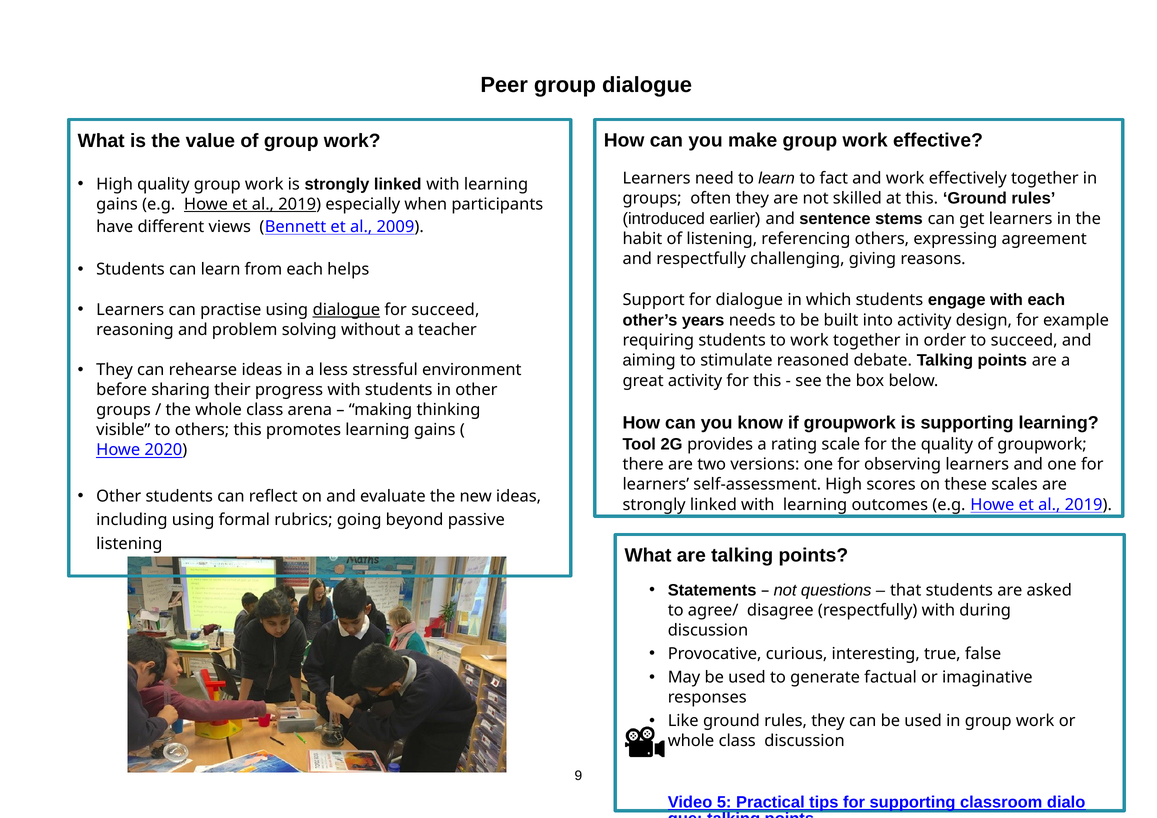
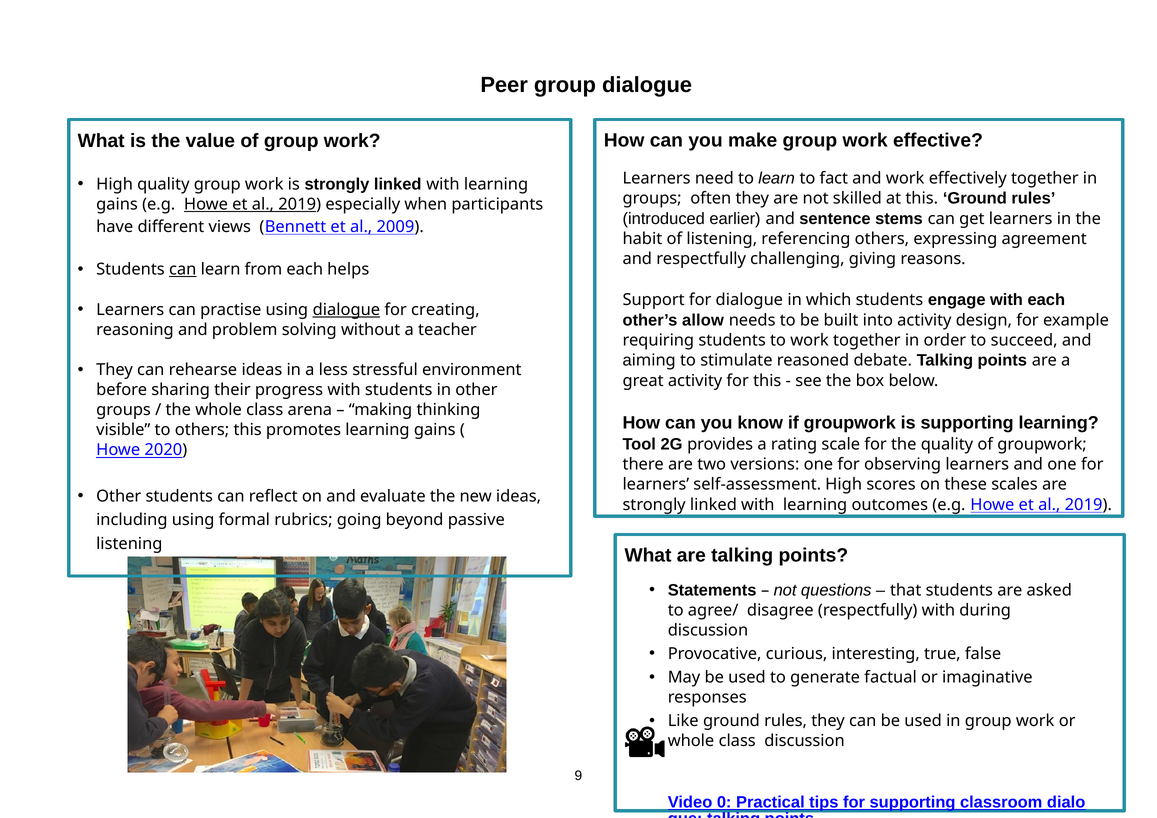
can at (183, 270) underline: none -> present
for succeed: succeed -> creating
years: years -> allow
5: 5 -> 0
